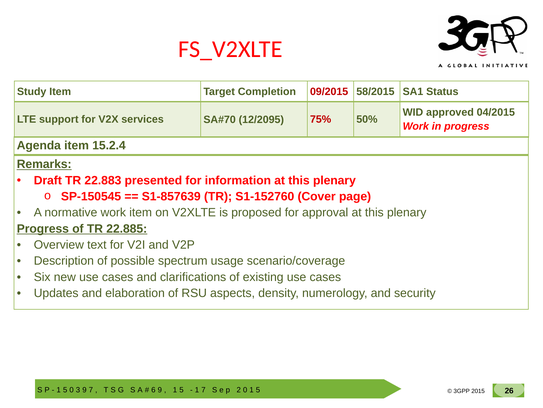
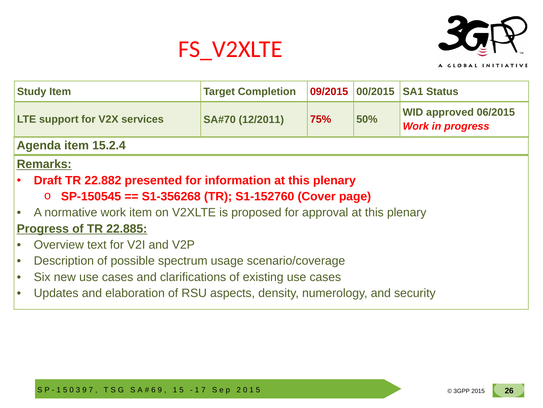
58/2015: 58/2015 -> 00/2015
04/2015: 04/2015 -> 06/2015
12/2095: 12/2095 -> 12/2011
22.883: 22.883 -> 22.882
S1-857639: S1-857639 -> S1-356268
